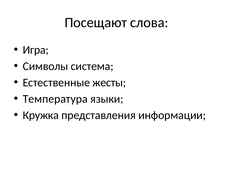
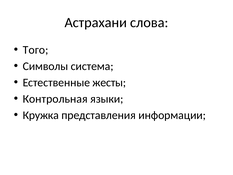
Посещают: Посещают -> Астрахани
Игра: Игра -> Того
Температура: Температура -> Контрольная
